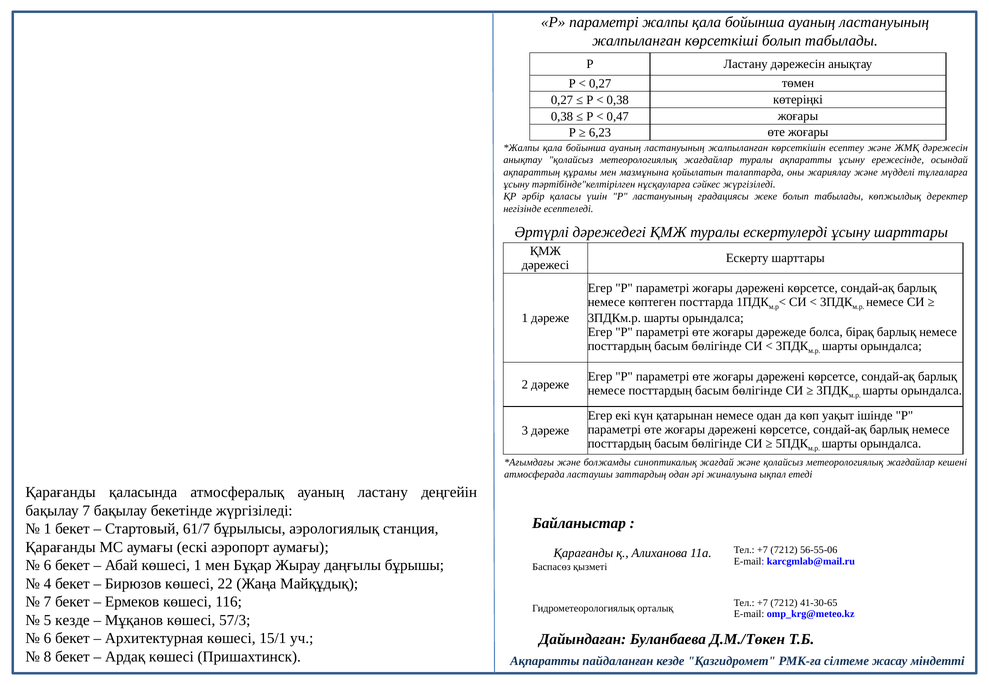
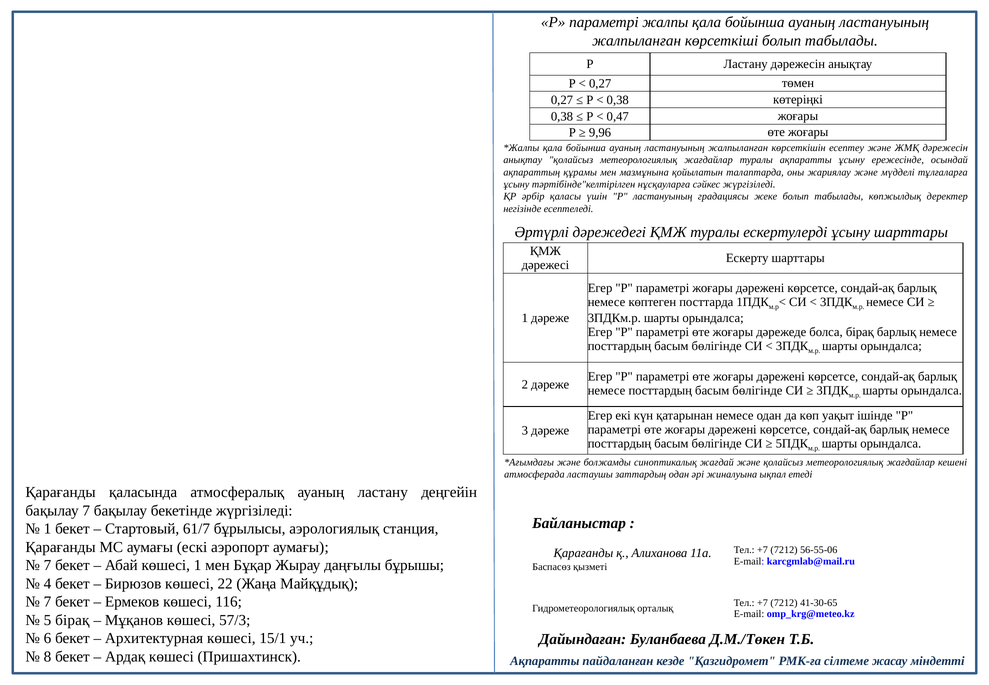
6,23: 6,23 -> 9,96
6 at (48, 565): 6 -> 7
5 кезде: кезде -> бірақ
